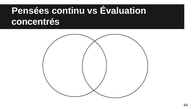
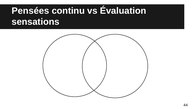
concentrés: concentrés -> sensations
